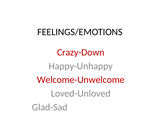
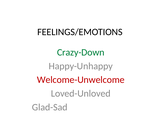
Crazy-Down colour: red -> green
